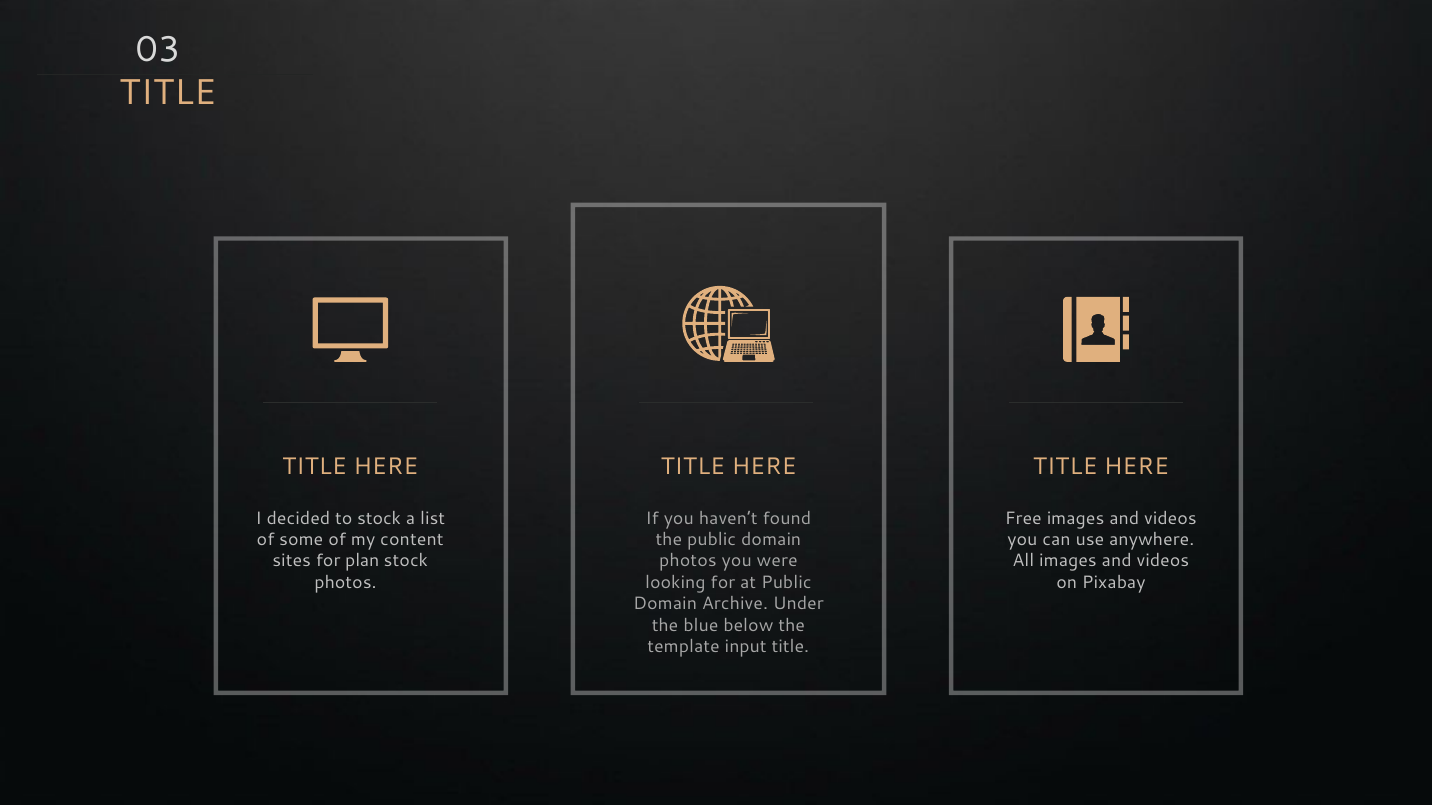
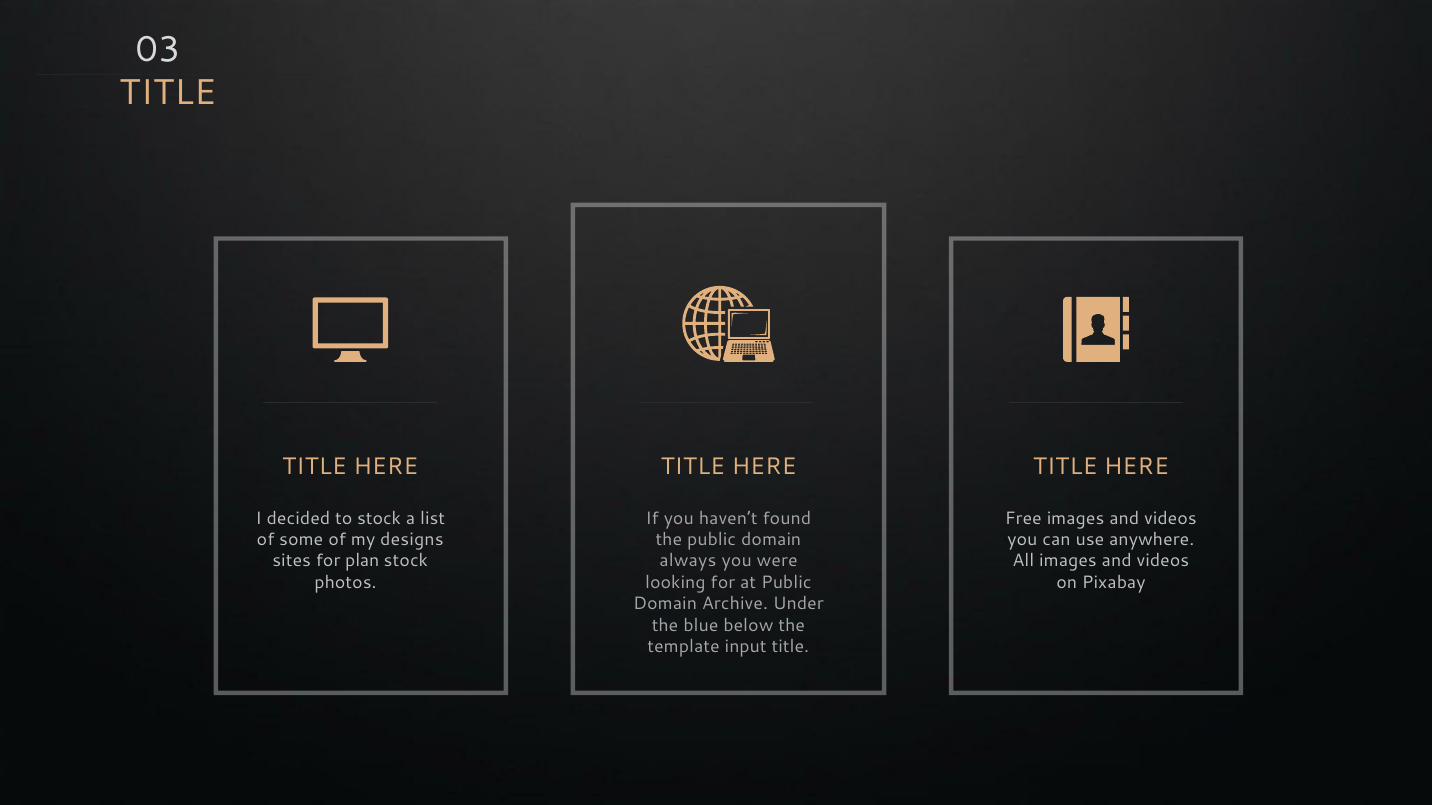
content: content -> designs
photos at (688, 561): photos -> always
